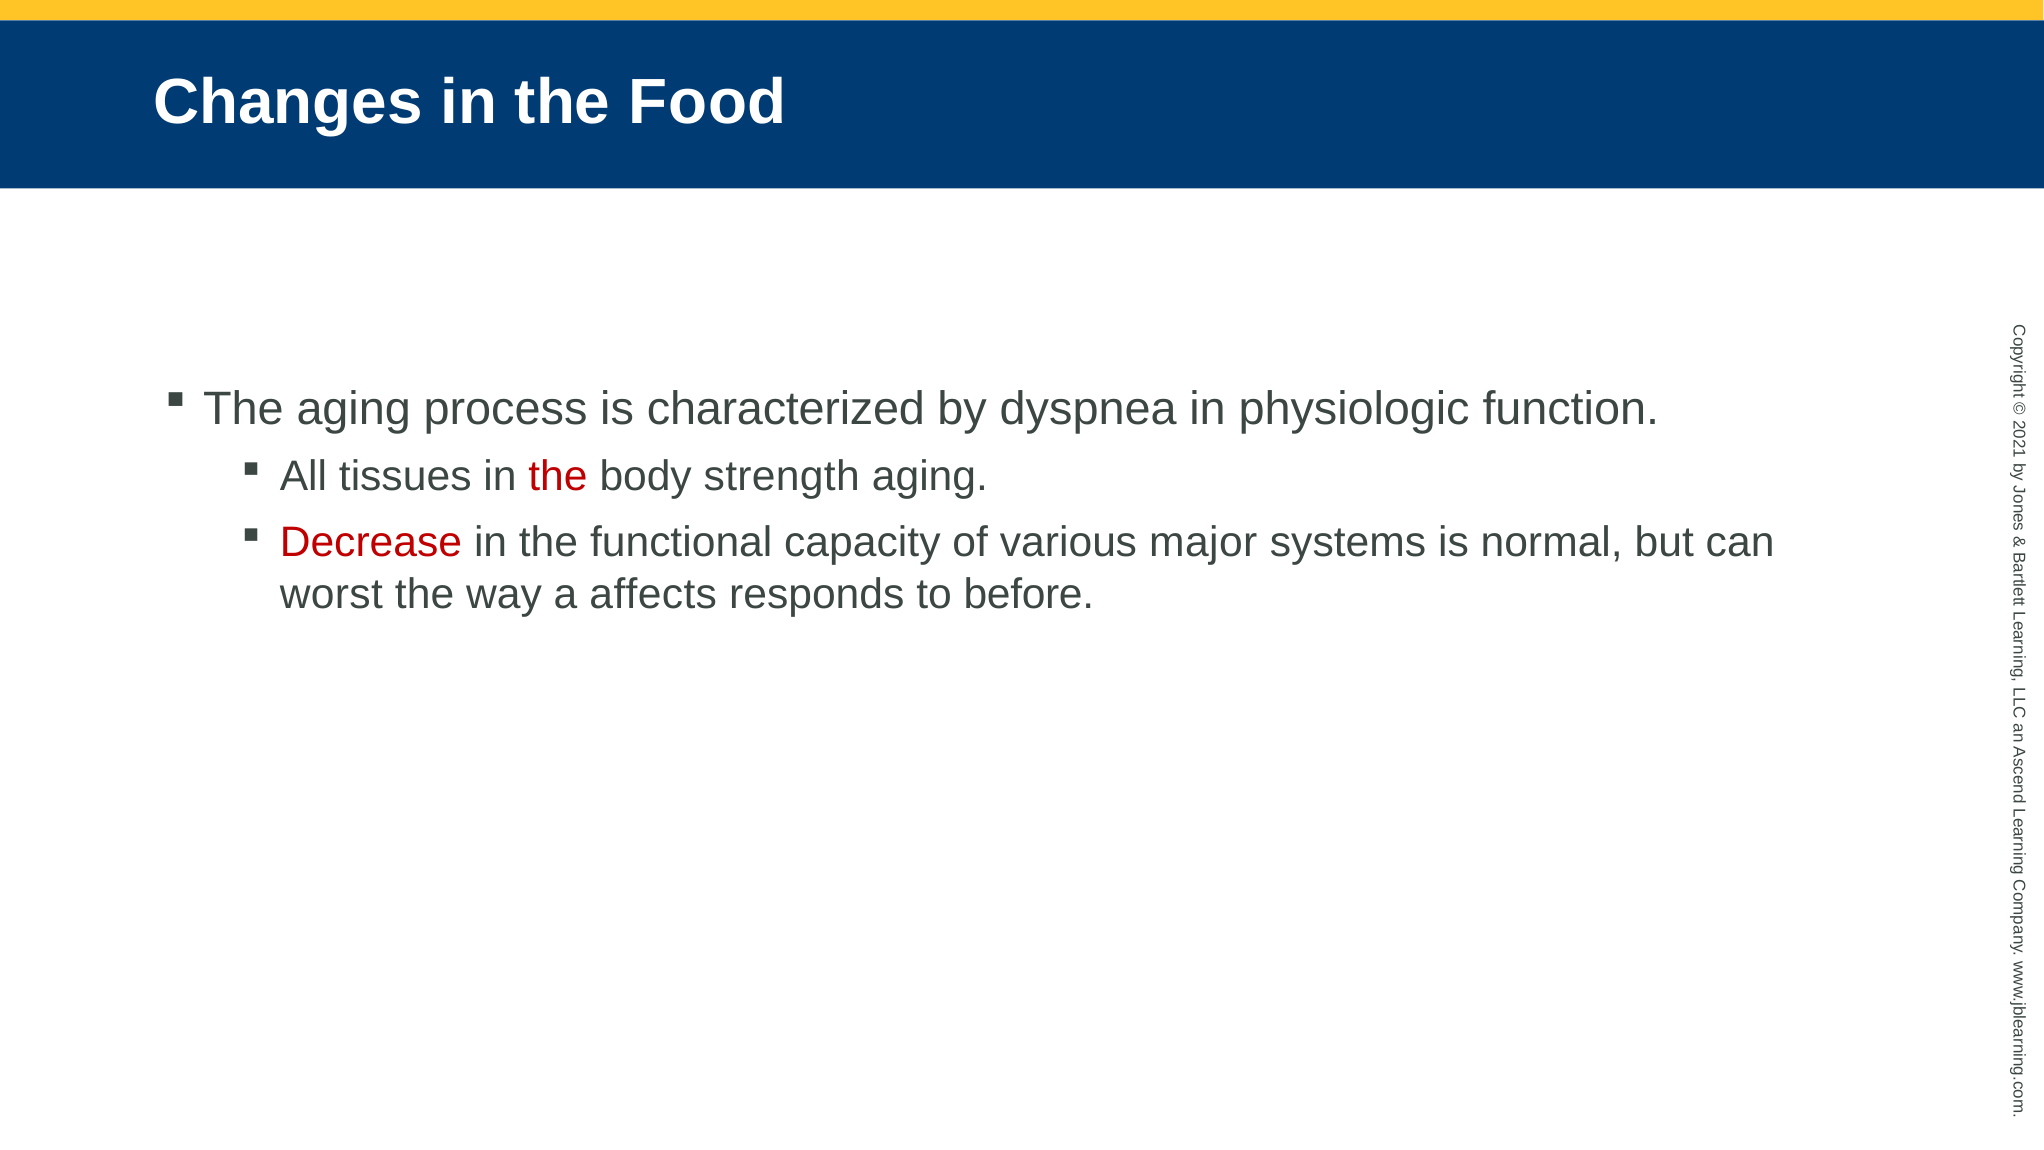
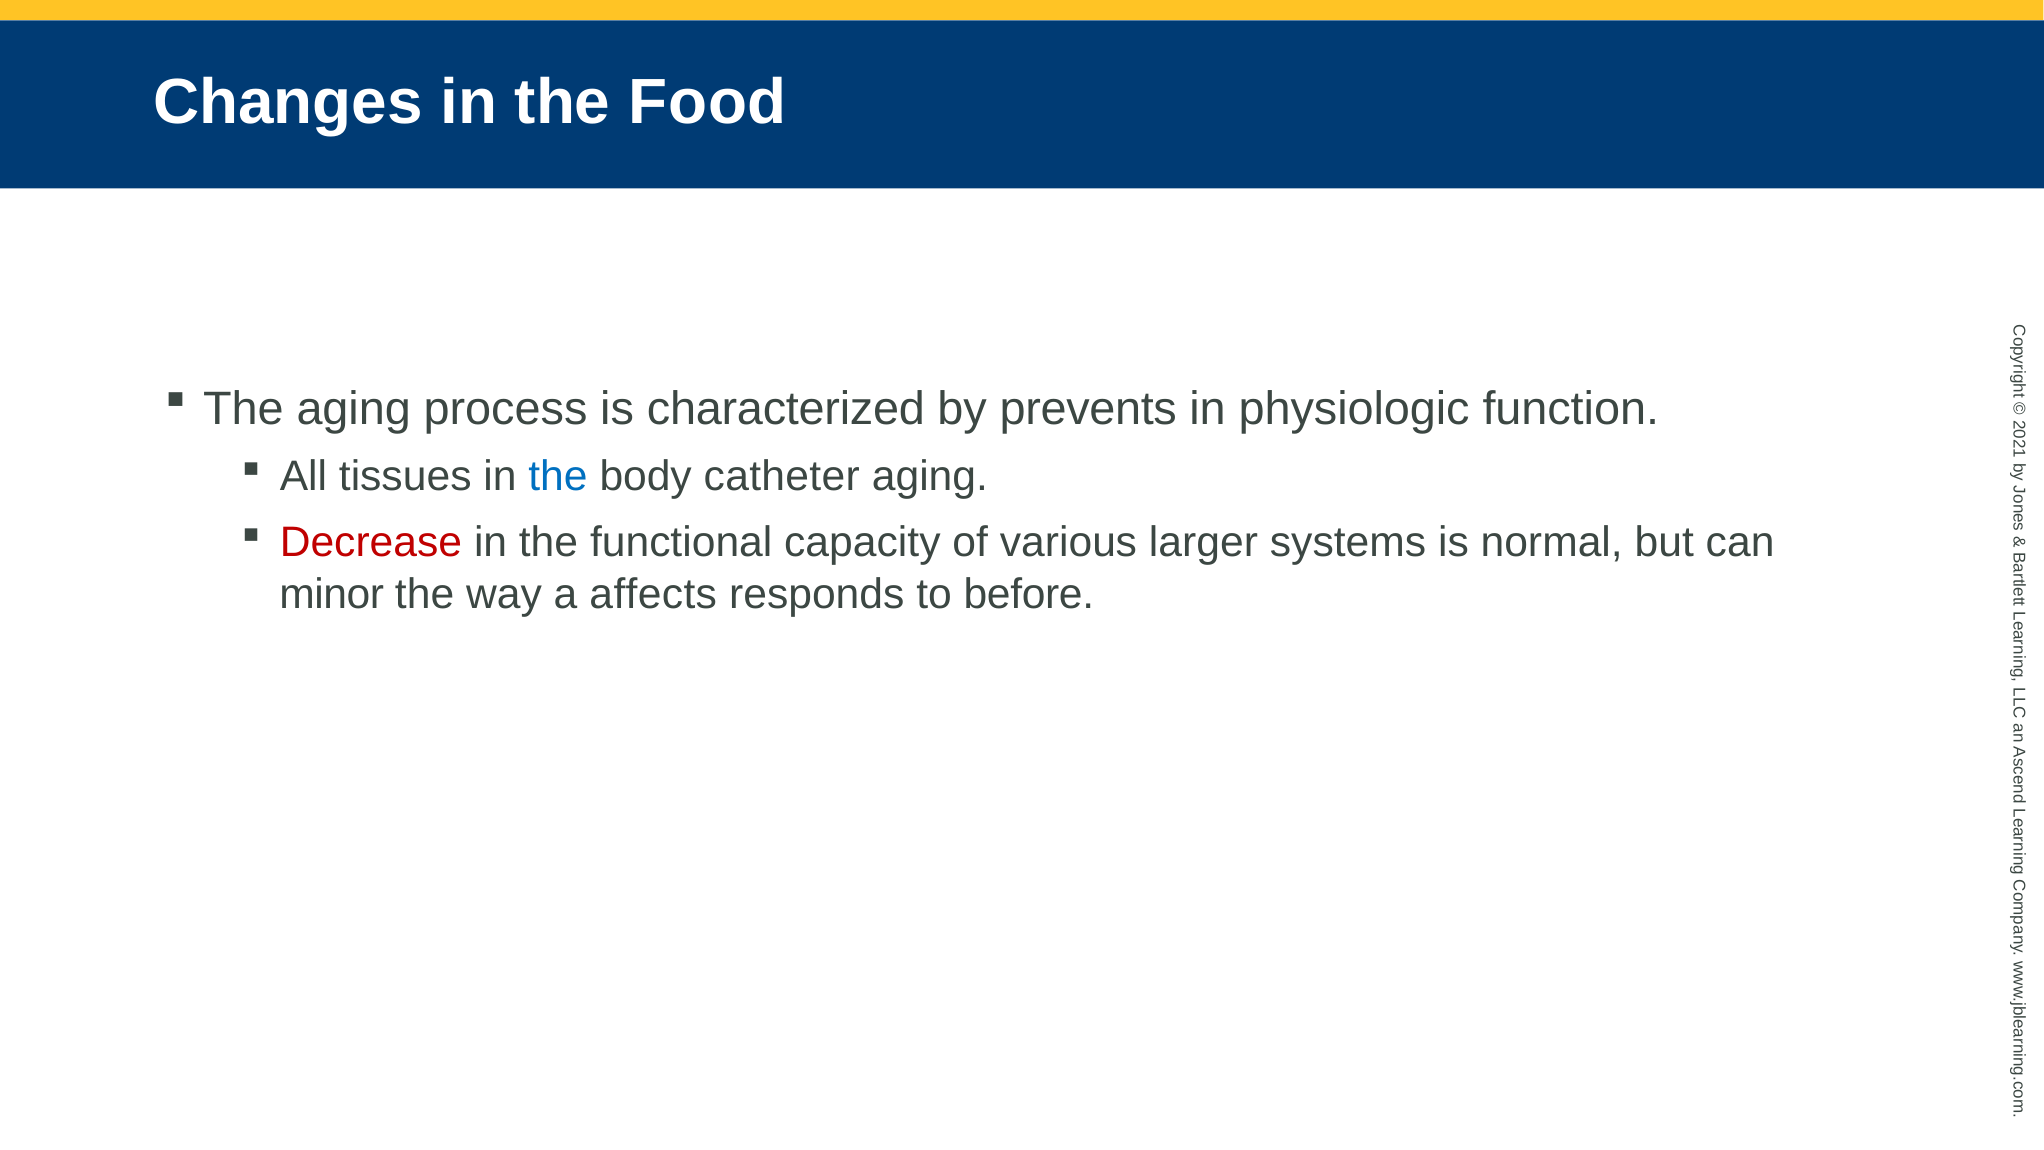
dyspnea: dyspnea -> prevents
the at (558, 477) colour: red -> blue
strength: strength -> catheter
major: major -> larger
worst: worst -> minor
